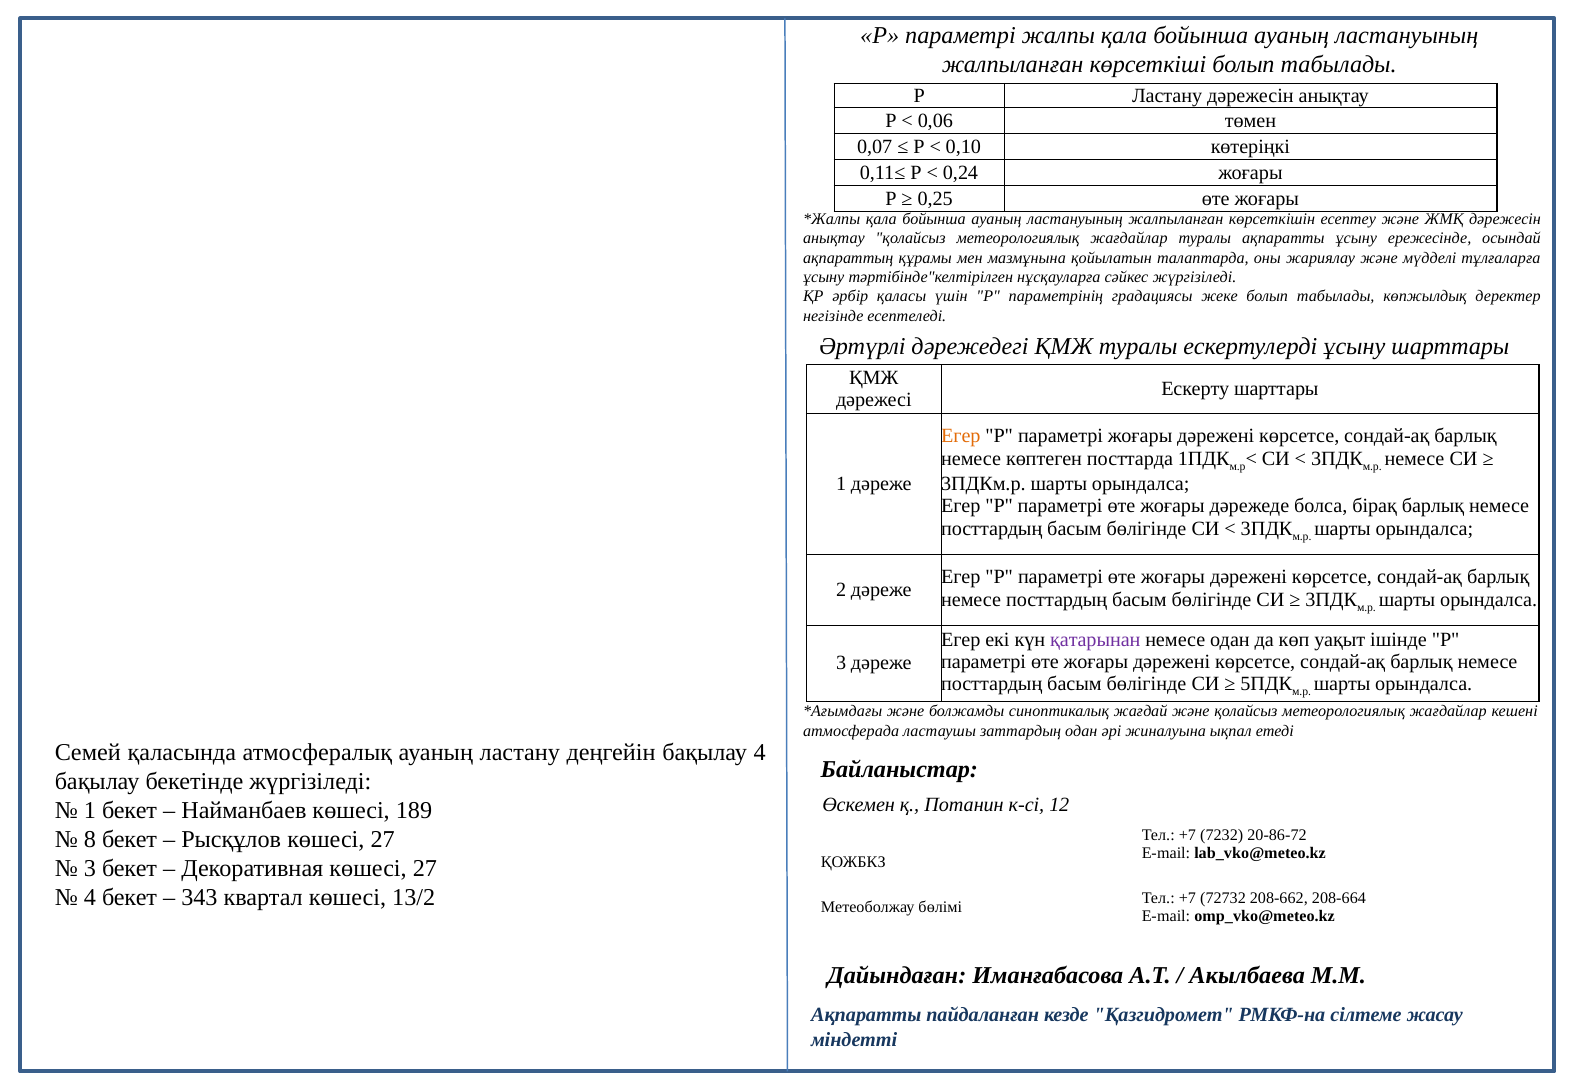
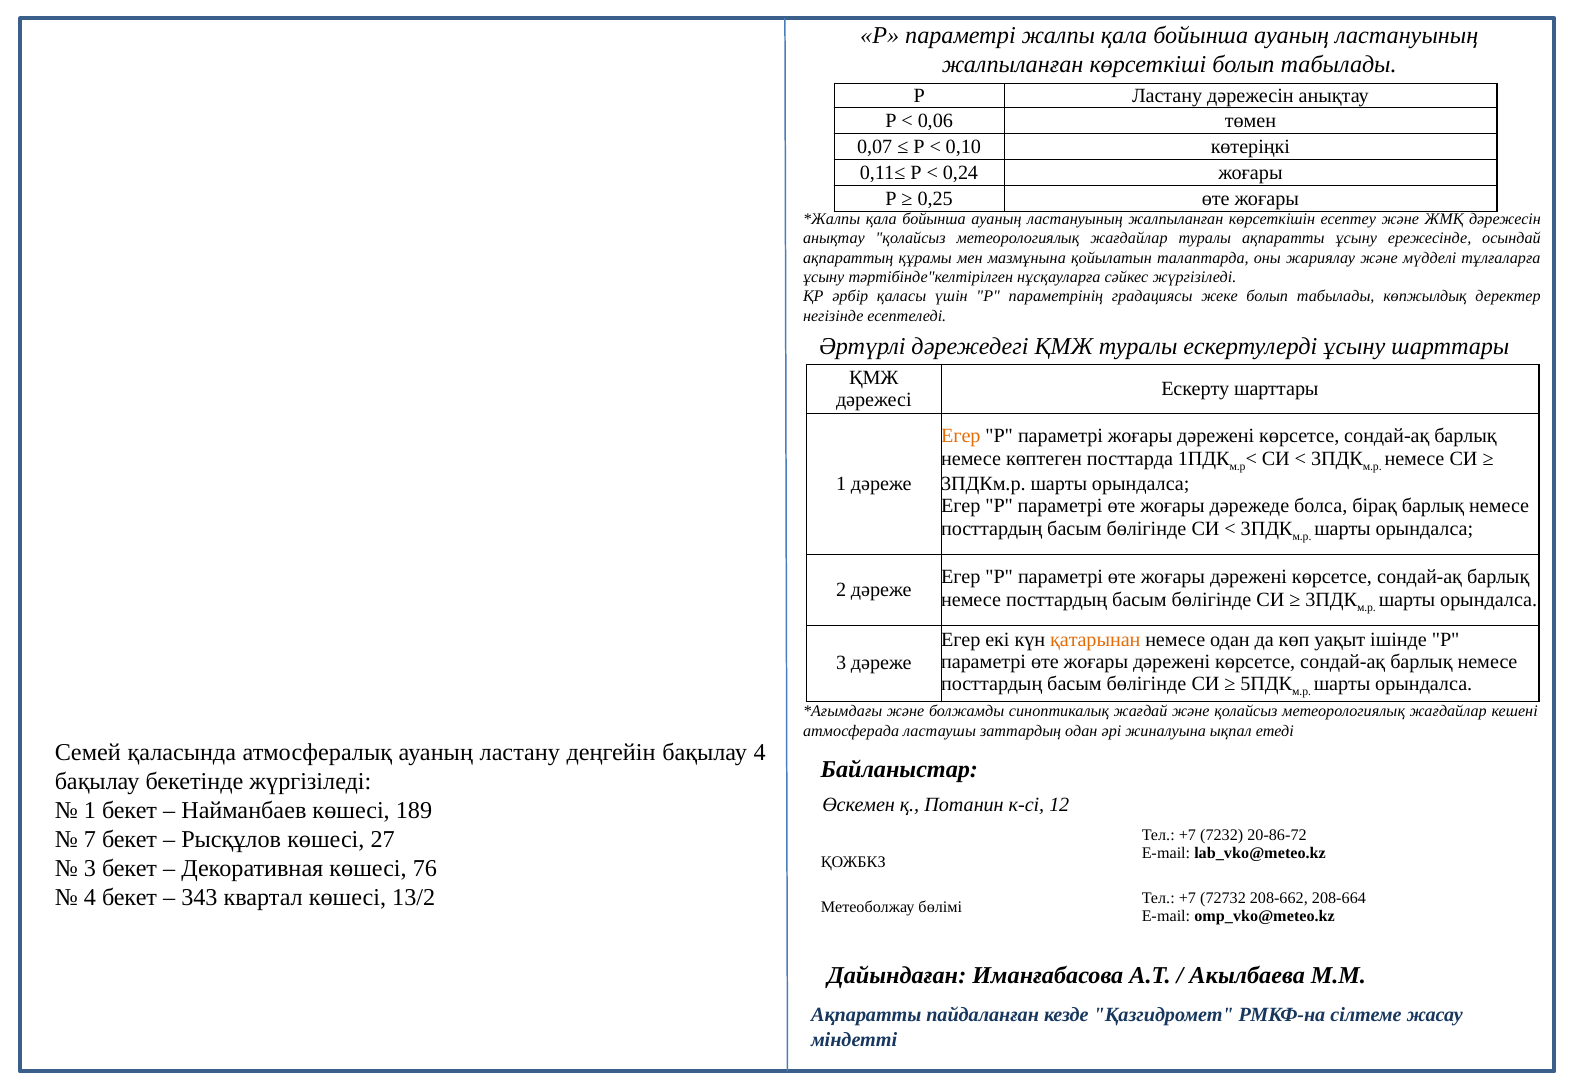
қатарынан colour: purple -> orange
8: 8 -> 7
Декоративная көшесі 27: 27 -> 76
